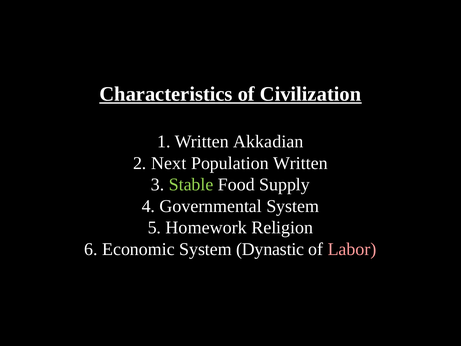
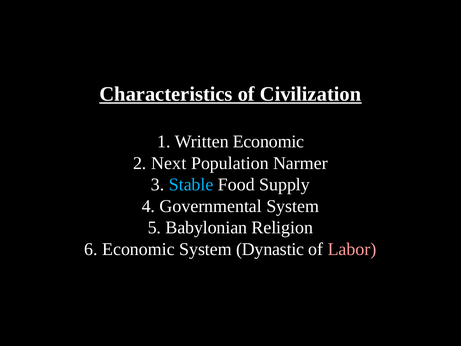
Written Akkadian: Akkadian -> Economic
Population Written: Written -> Narmer
Stable colour: light green -> light blue
Homework: Homework -> Babylonian
